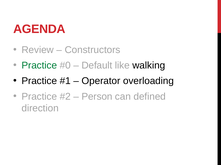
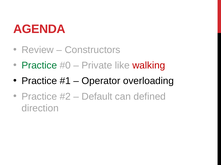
Default: Default -> Private
walking colour: black -> red
Person: Person -> Default
